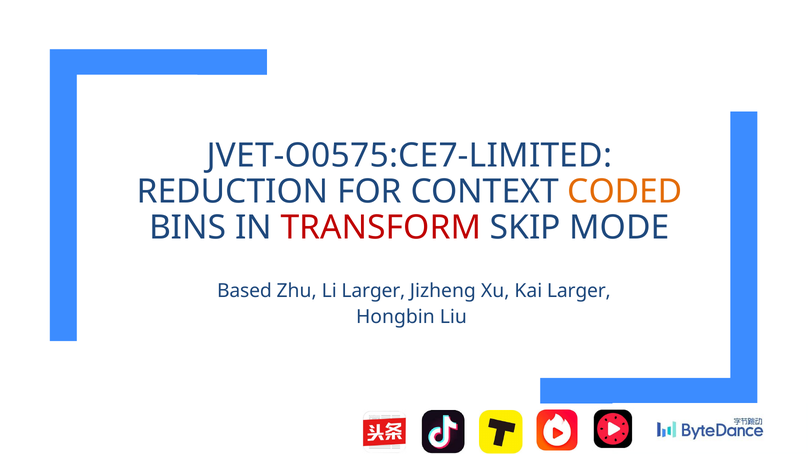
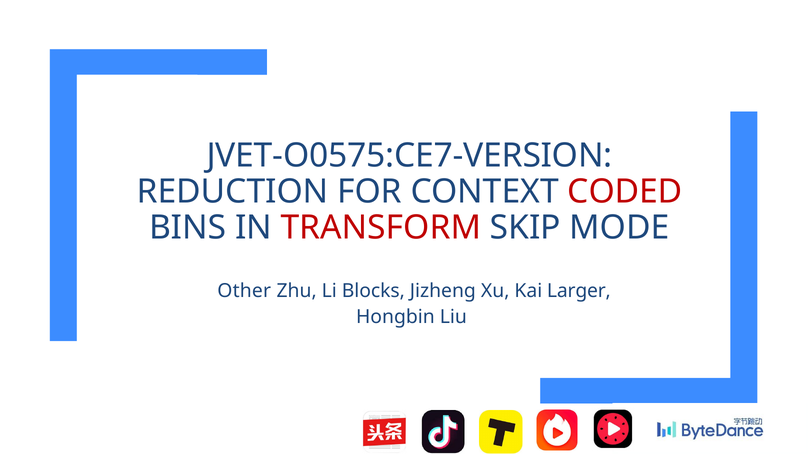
JVET-O0575:CE7-LIMITED: JVET-O0575:CE7-LIMITED -> JVET-O0575:CE7-VERSION
CODED colour: orange -> red
Based: Based -> Other
Li Larger: Larger -> Blocks
